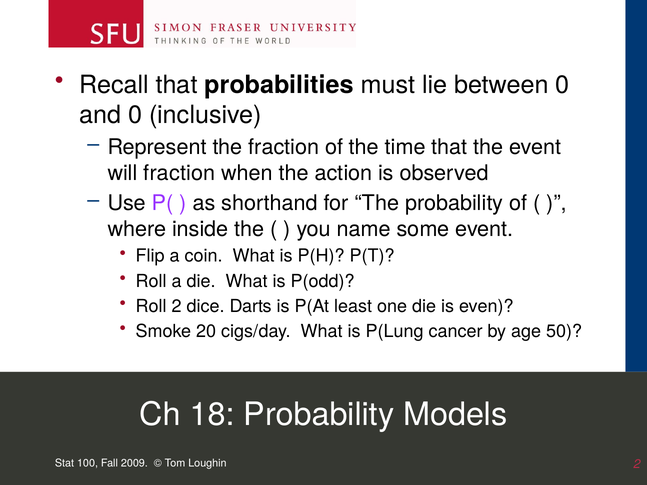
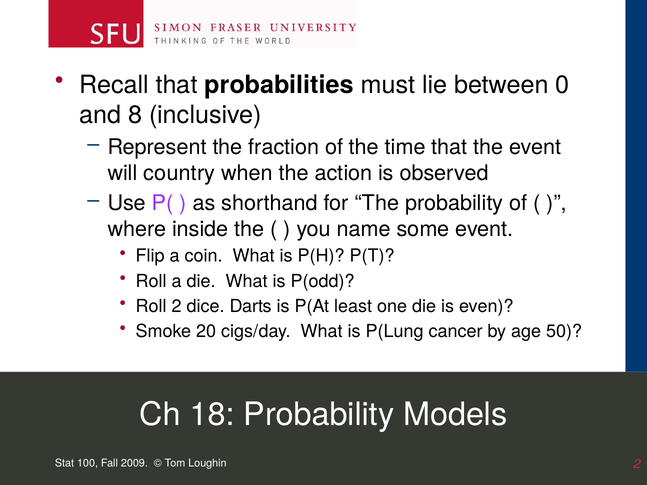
and 0: 0 -> 8
will fraction: fraction -> country
